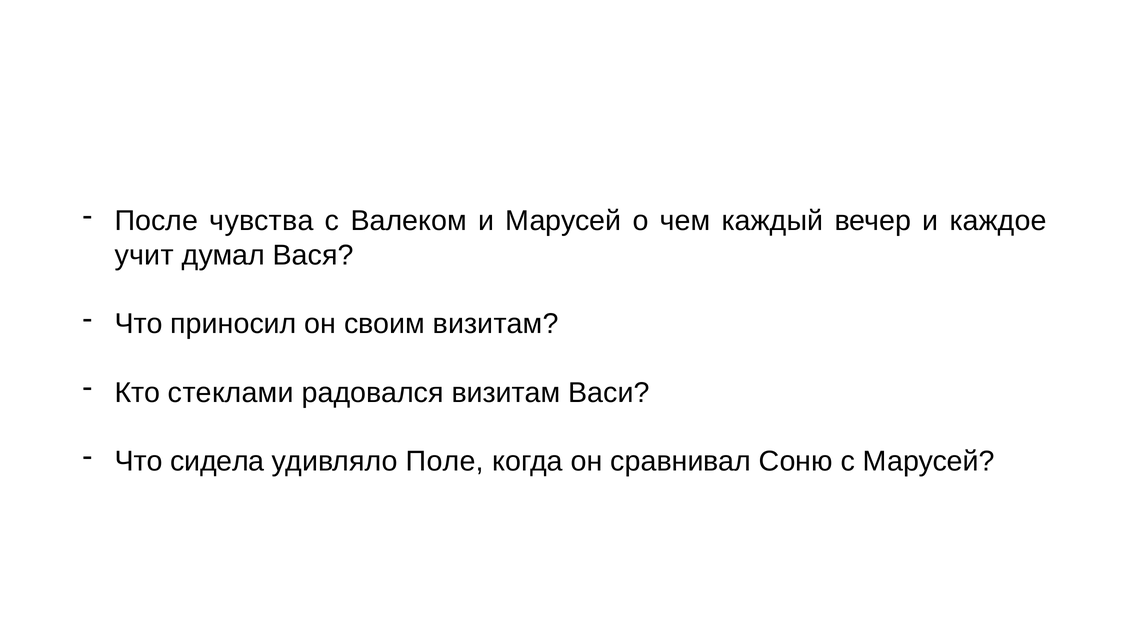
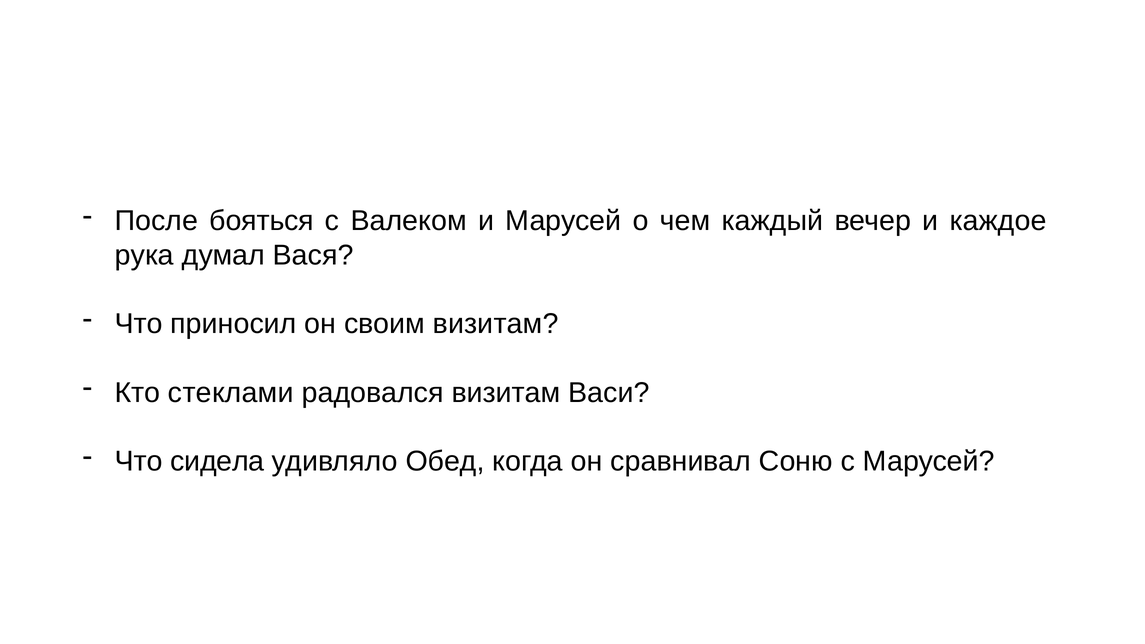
чувства: чувства -> бояться
учит: учит -> рука
Поле: Поле -> Обед
